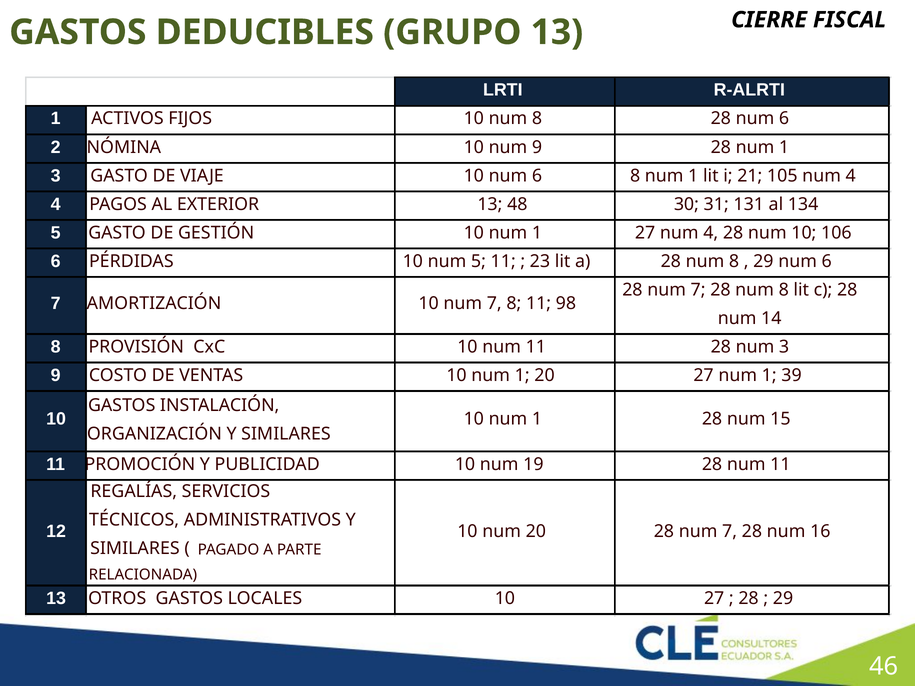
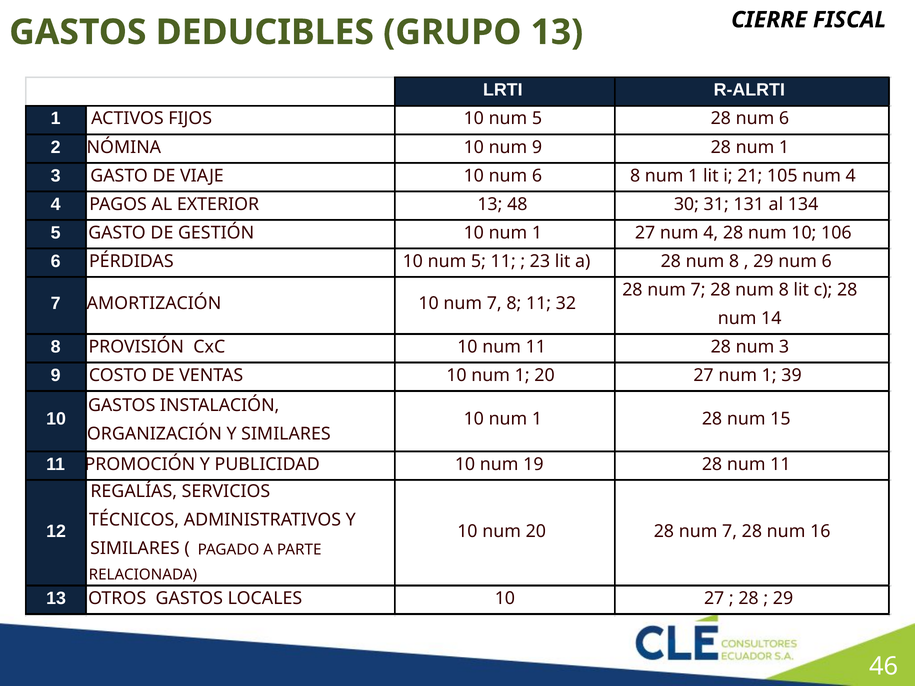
FIJOS 10 num 8: 8 -> 5
98: 98 -> 32
